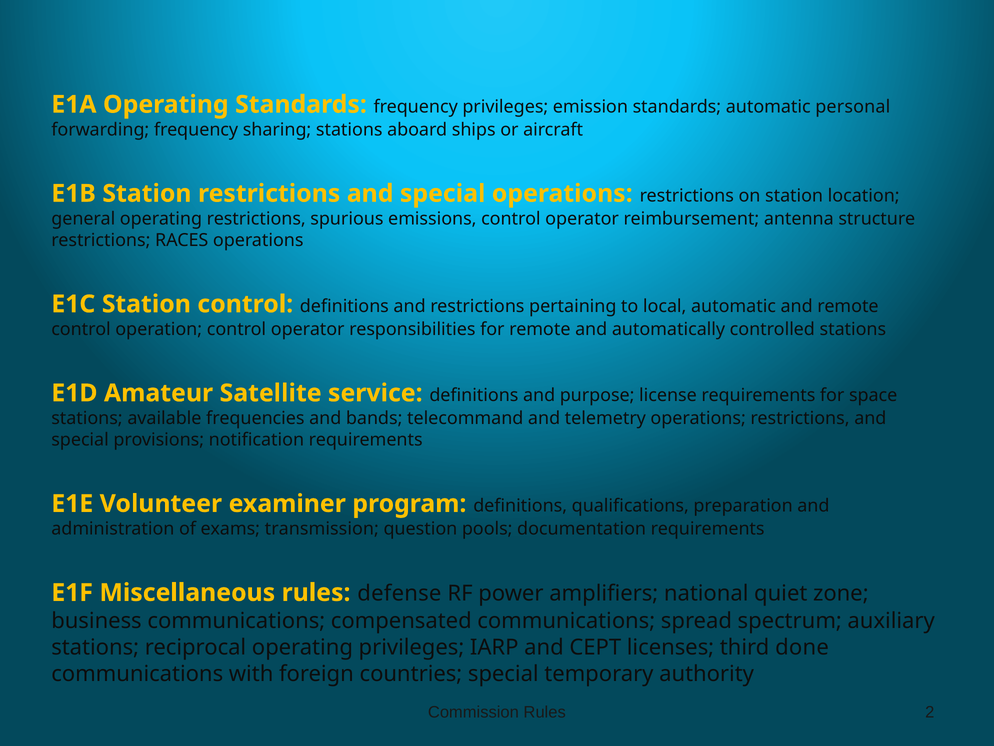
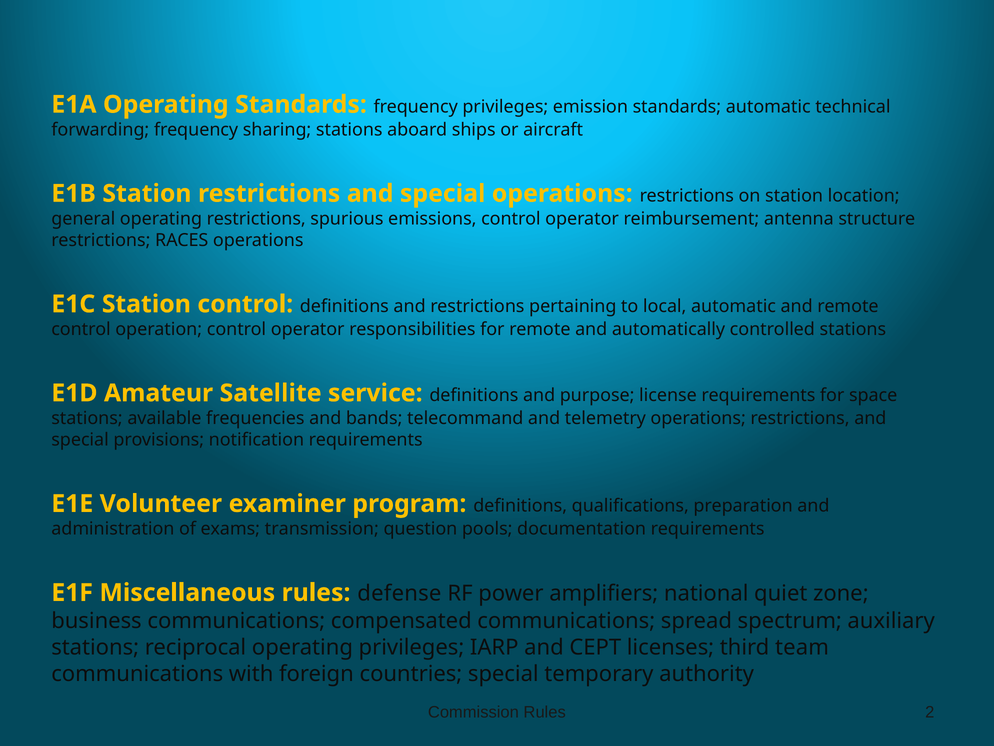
personal: personal -> technical
done: done -> team
